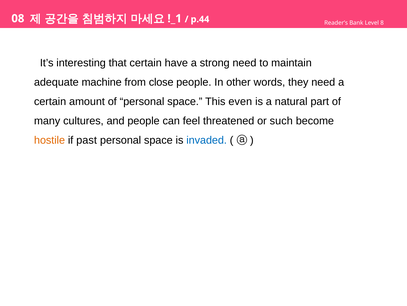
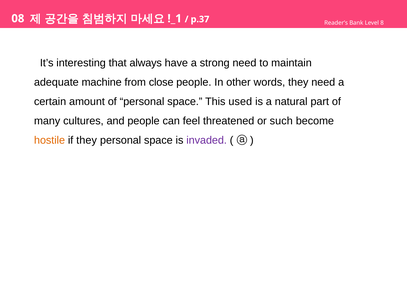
p.44: p.44 -> p.37
that certain: certain -> always
even: even -> used
if past: past -> they
invaded colour: blue -> purple
